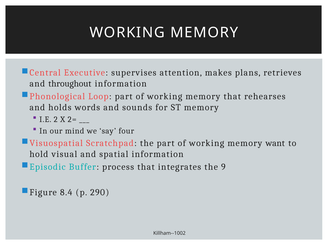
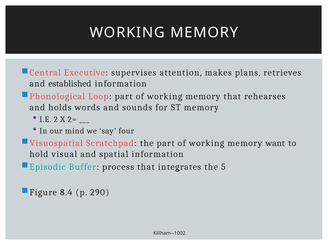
throughout: throughout -> established
9: 9 -> 5
